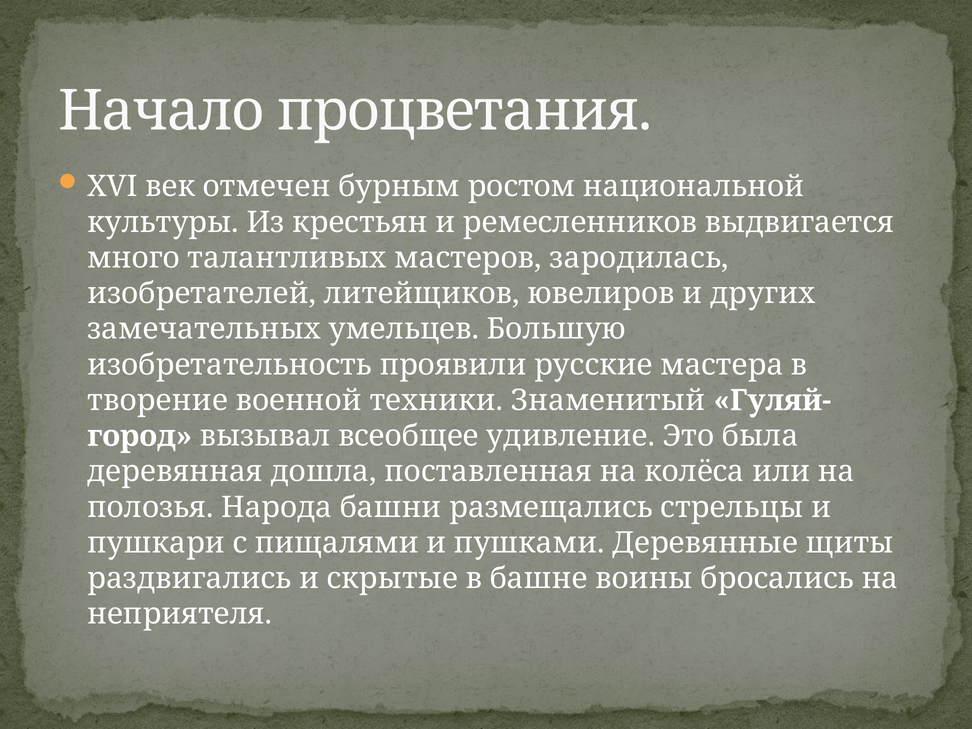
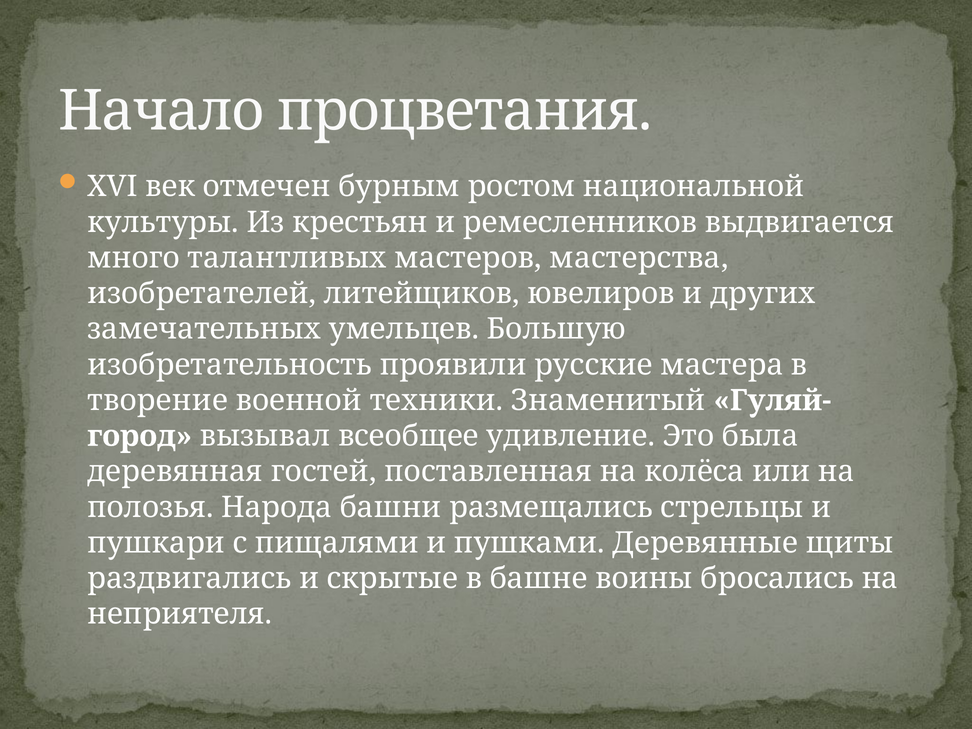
зародилась: зародилась -> мастерства
дошла: дошла -> гостей
